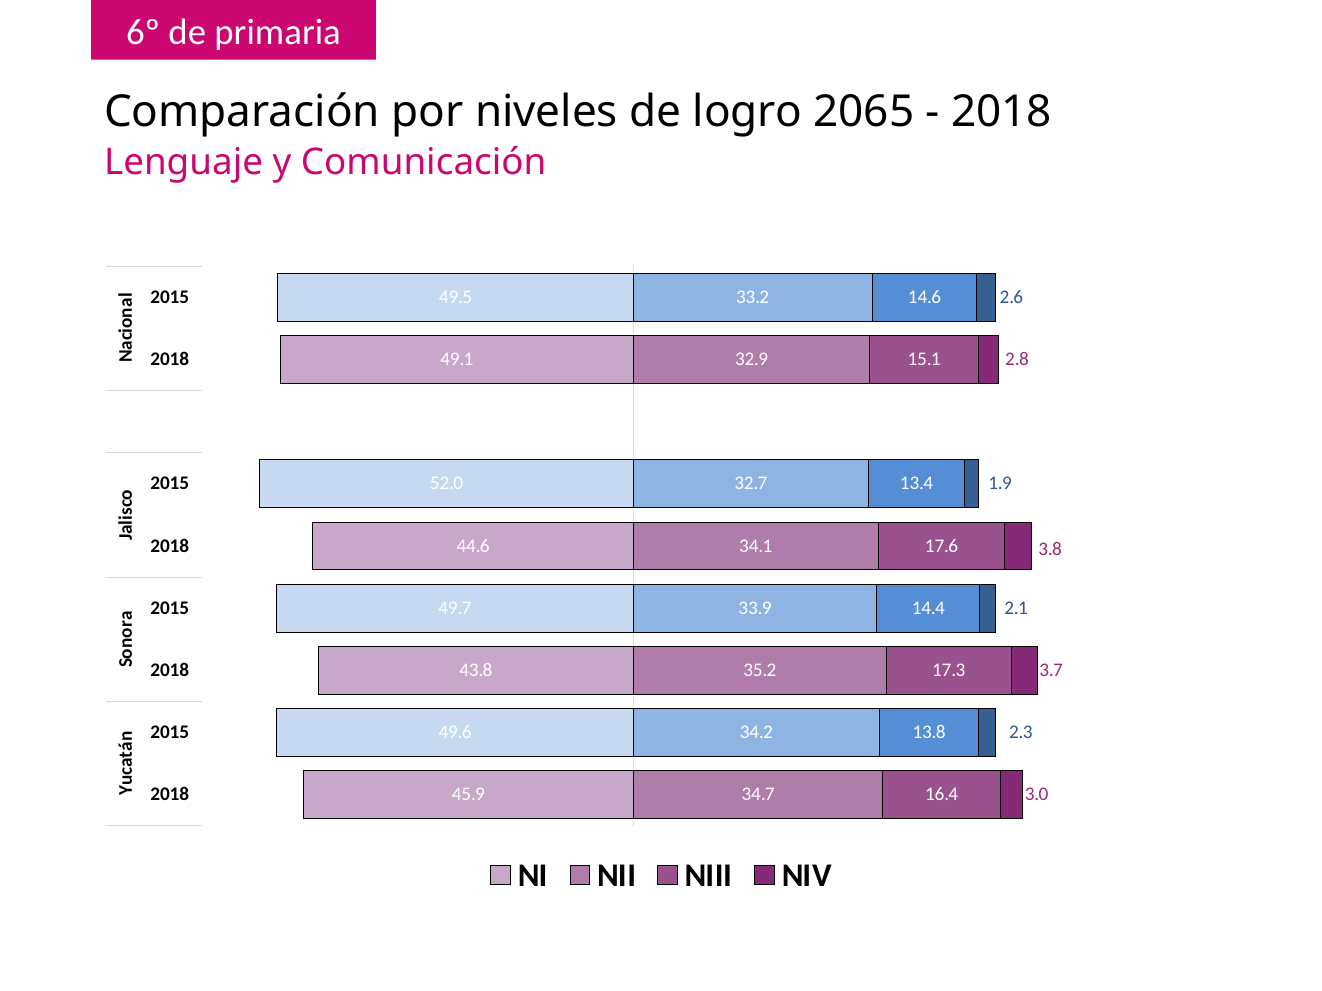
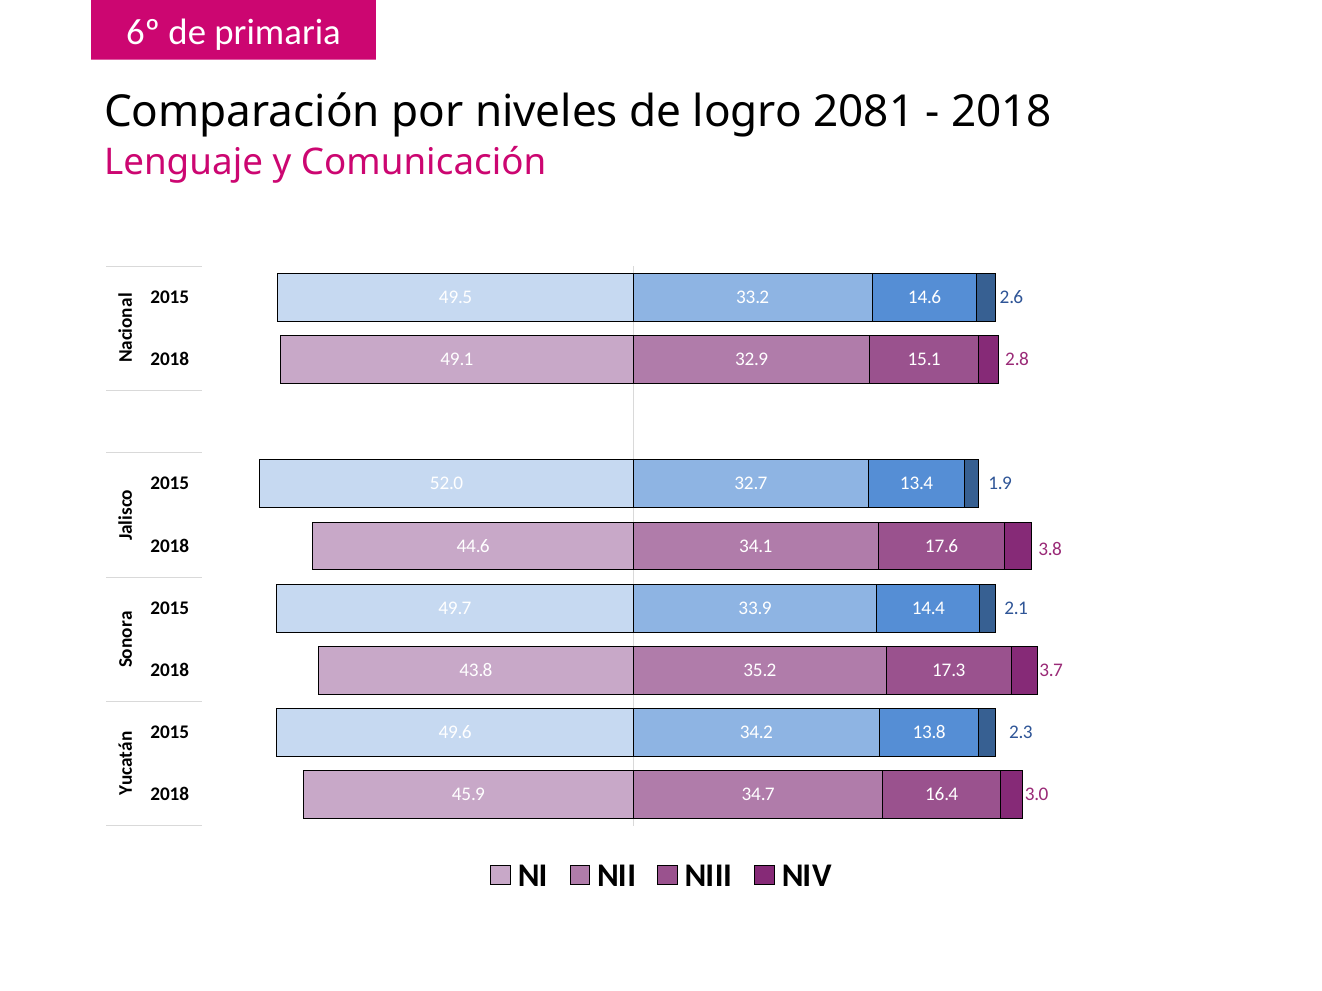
2065: 2065 -> 2081
